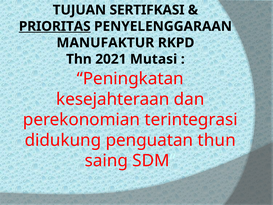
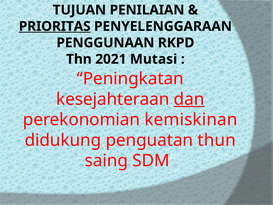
SERTIFKASI: SERTIFKASI -> PENILAIAN
MANUFAKTUR: MANUFAKTUR -> PENGGUNAAN
dan underline: none -> present
terintegrasi: terintegrasi -> kemiskinan
